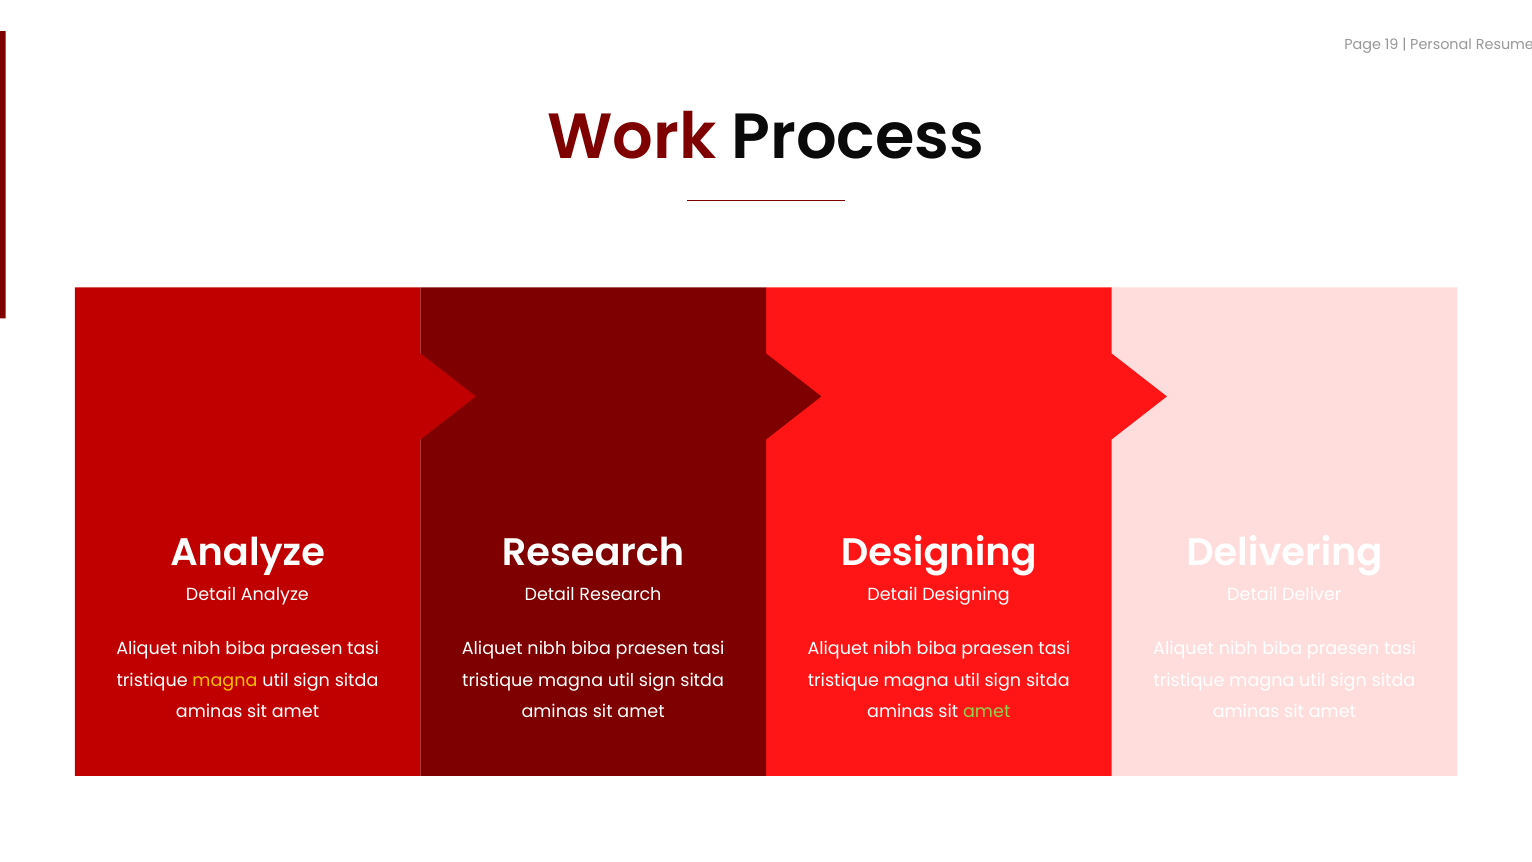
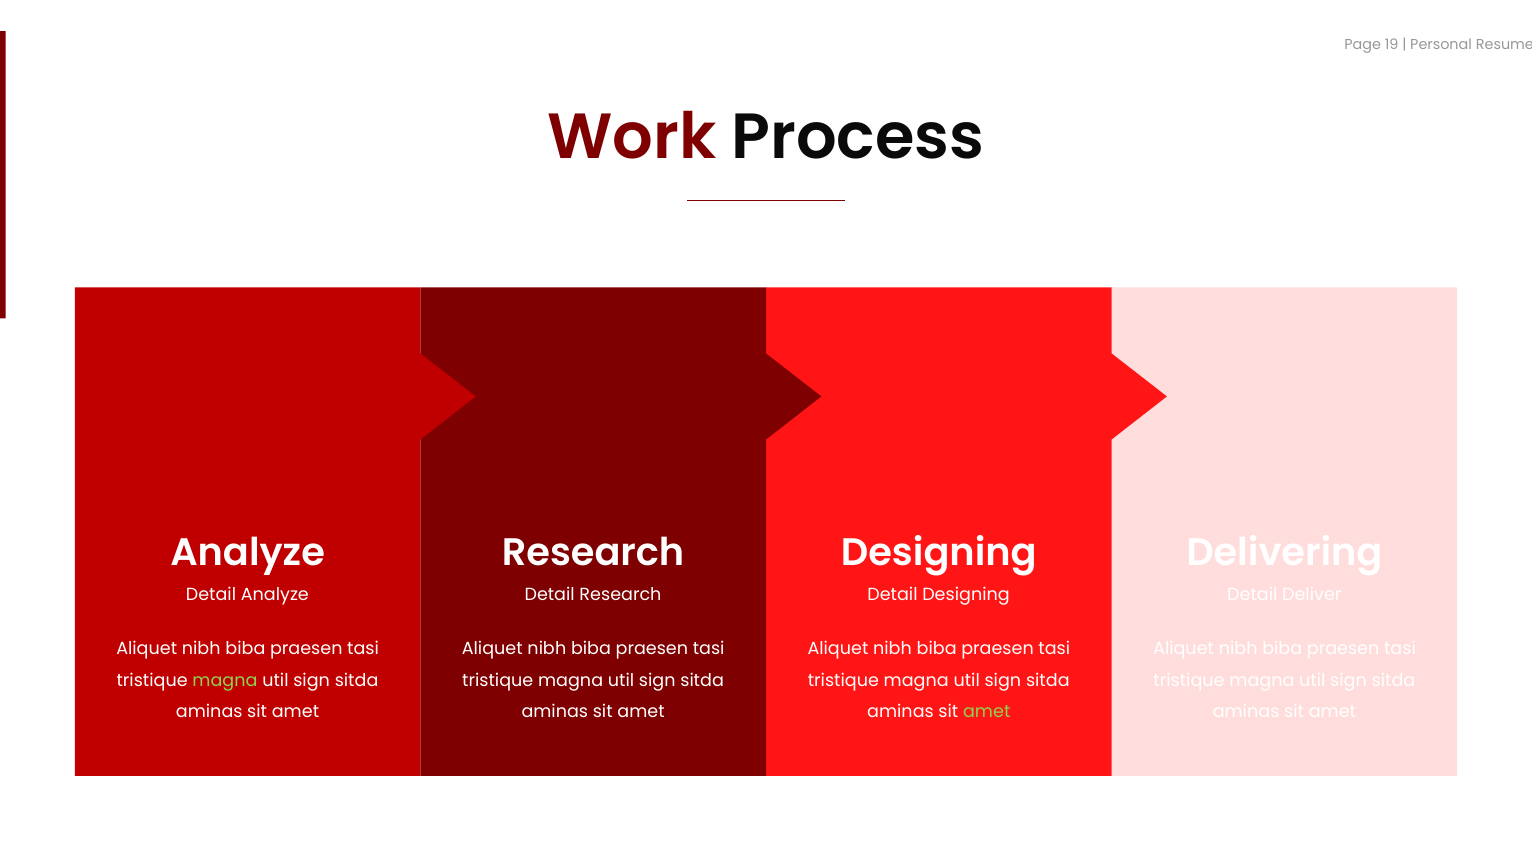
magna at (225, 680) colour: yellow -> light green
